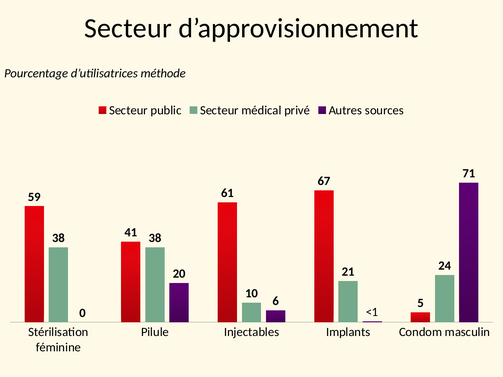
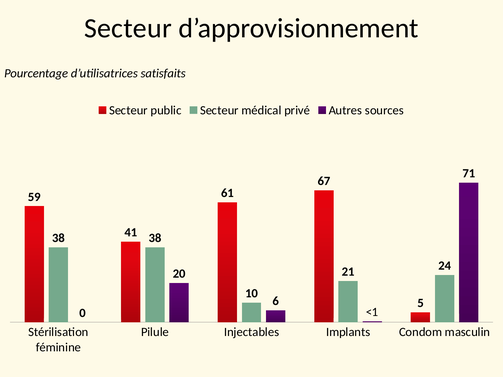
méthode: méthode -> satisfaits
